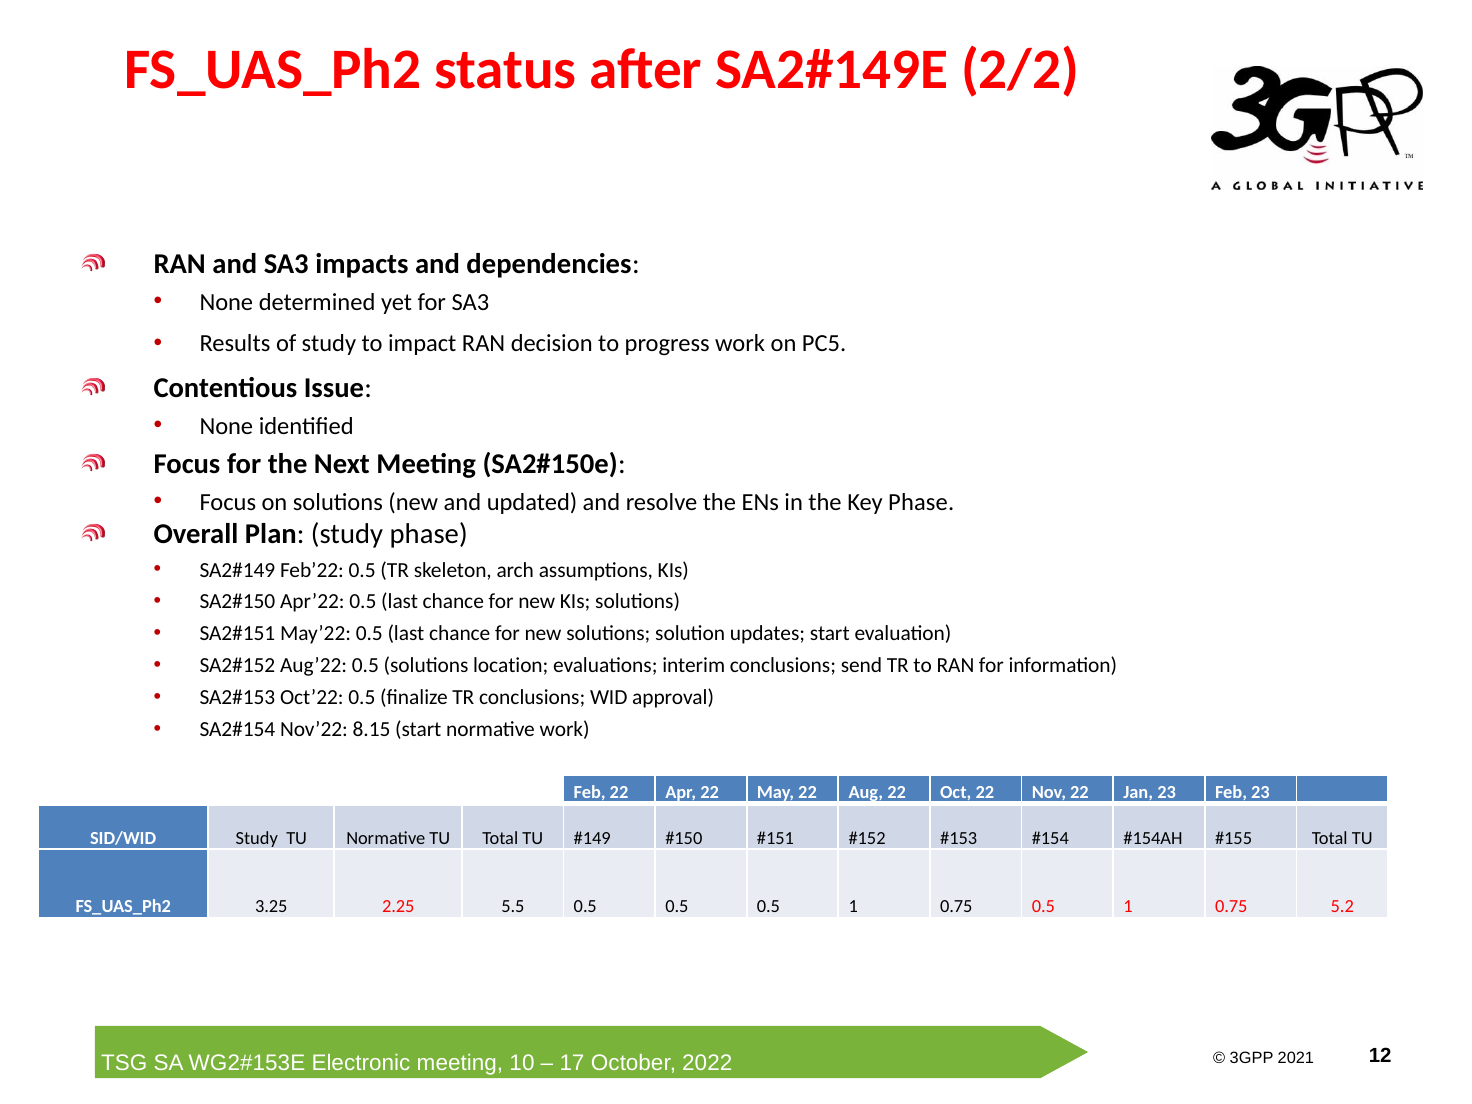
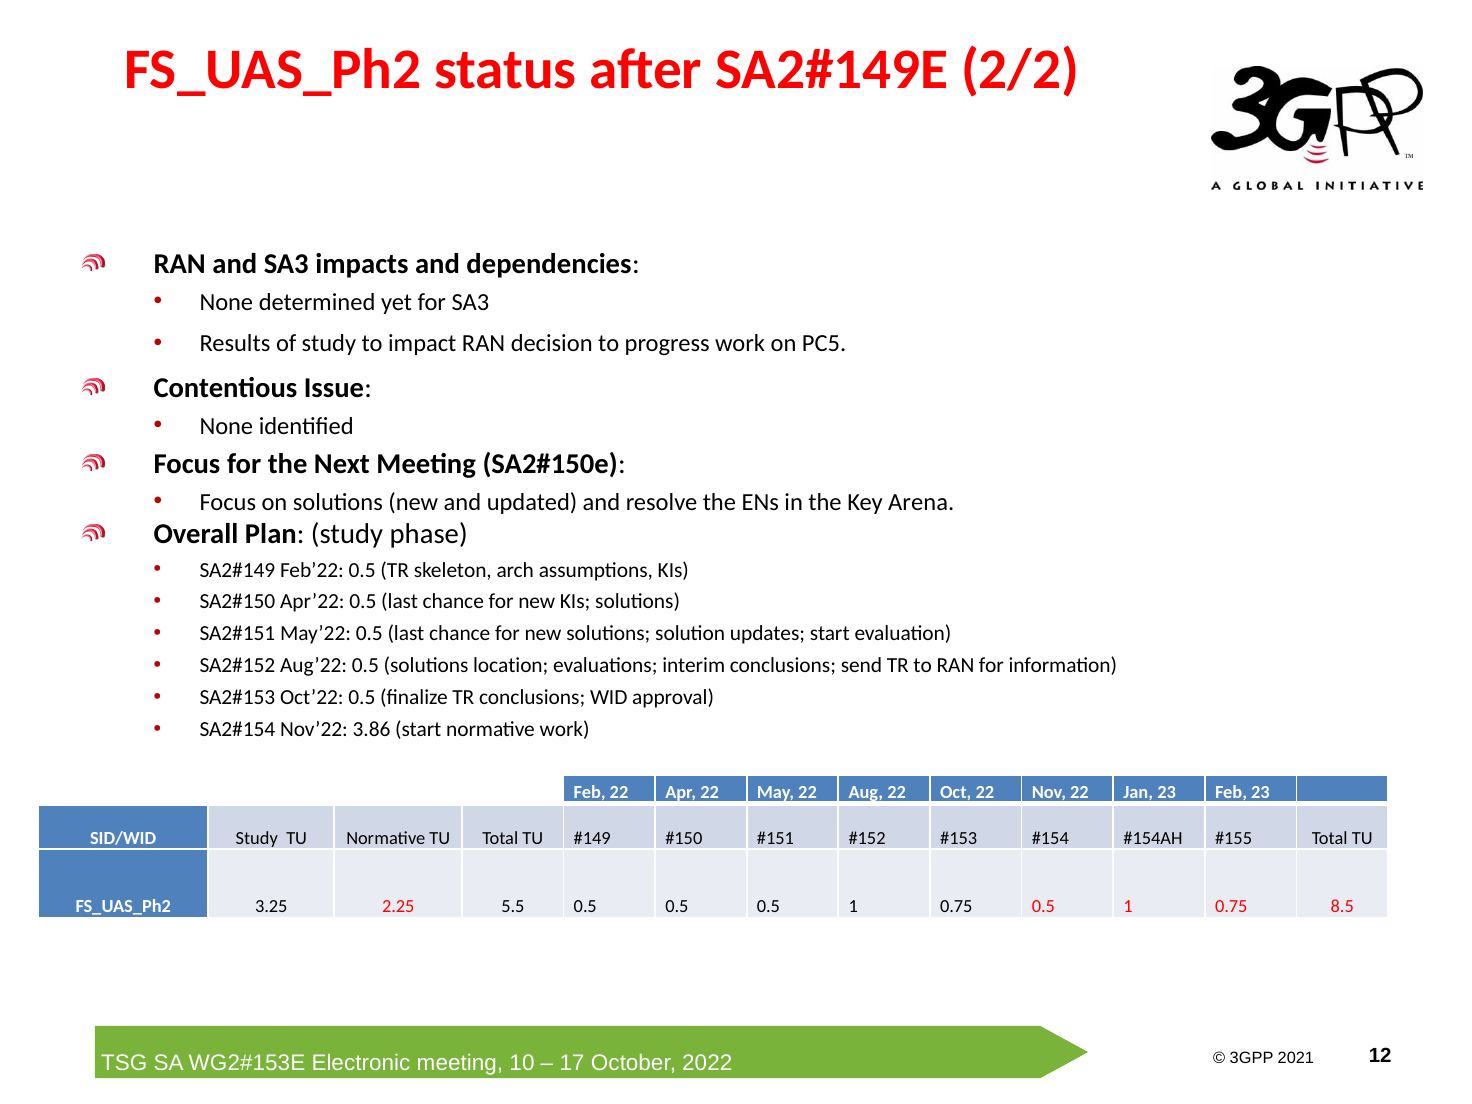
Key Phase: Phase -> Arena
8.15: 8.15 -> 3.86
5.2: 5.2 -> 8.5
